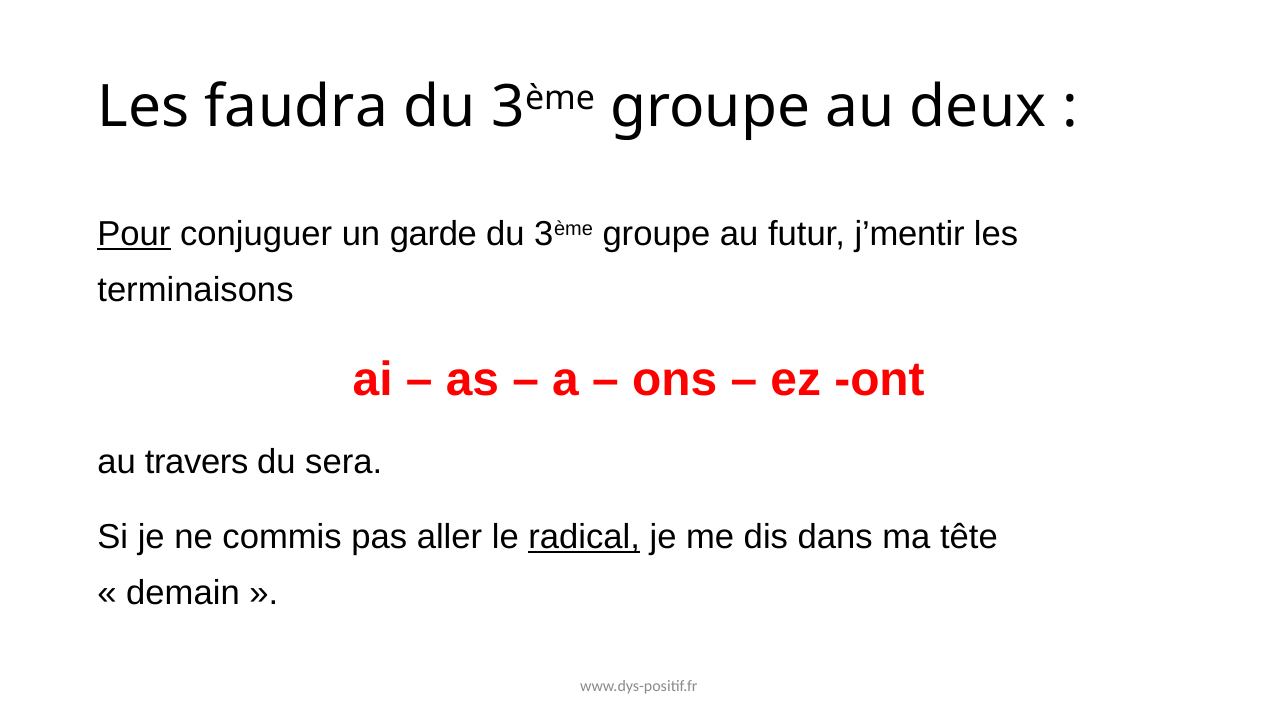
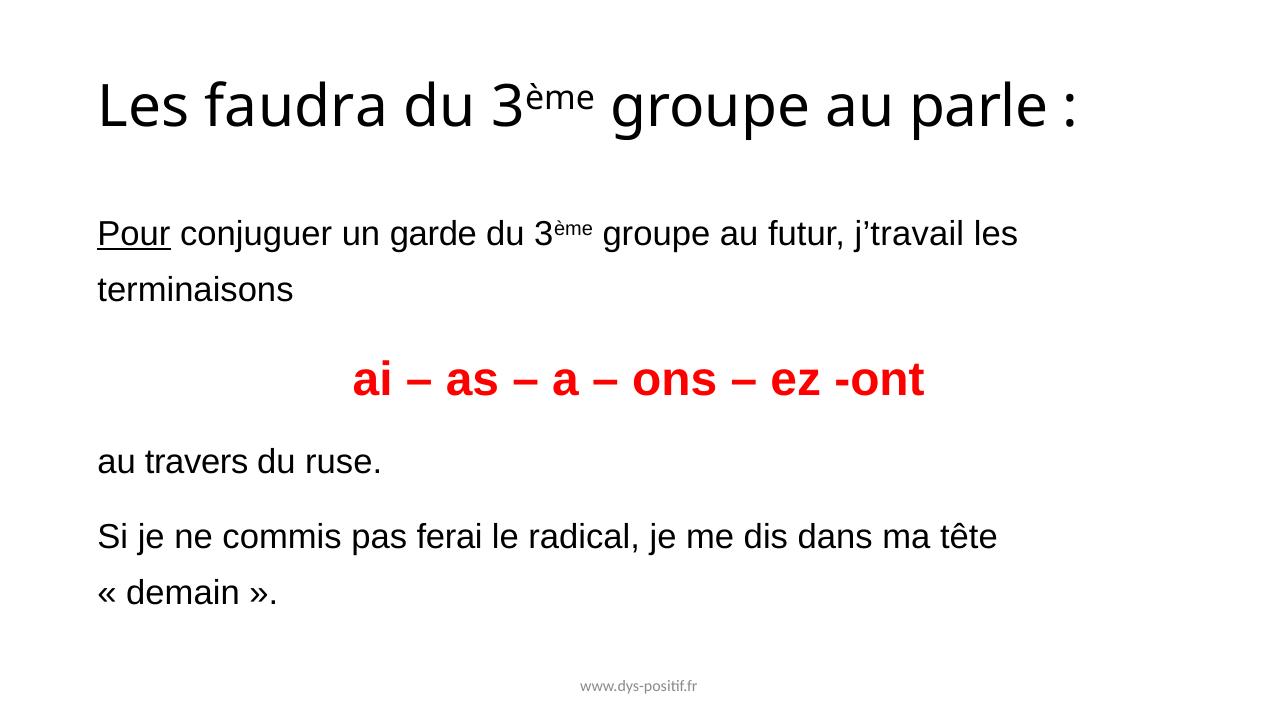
deux: deux -> parle
j’mentir: j’mentir -> j’travail
sera: sera -> ruse
aller: aller -> ferai
radical underline: present -> none
